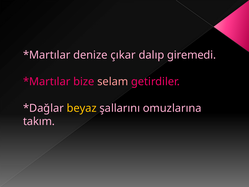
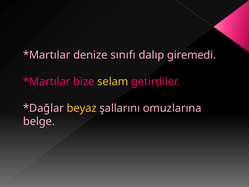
çıkar: çıkar -> sınıfı
selam colour: pink -> yellow
takım: takım -> belge
